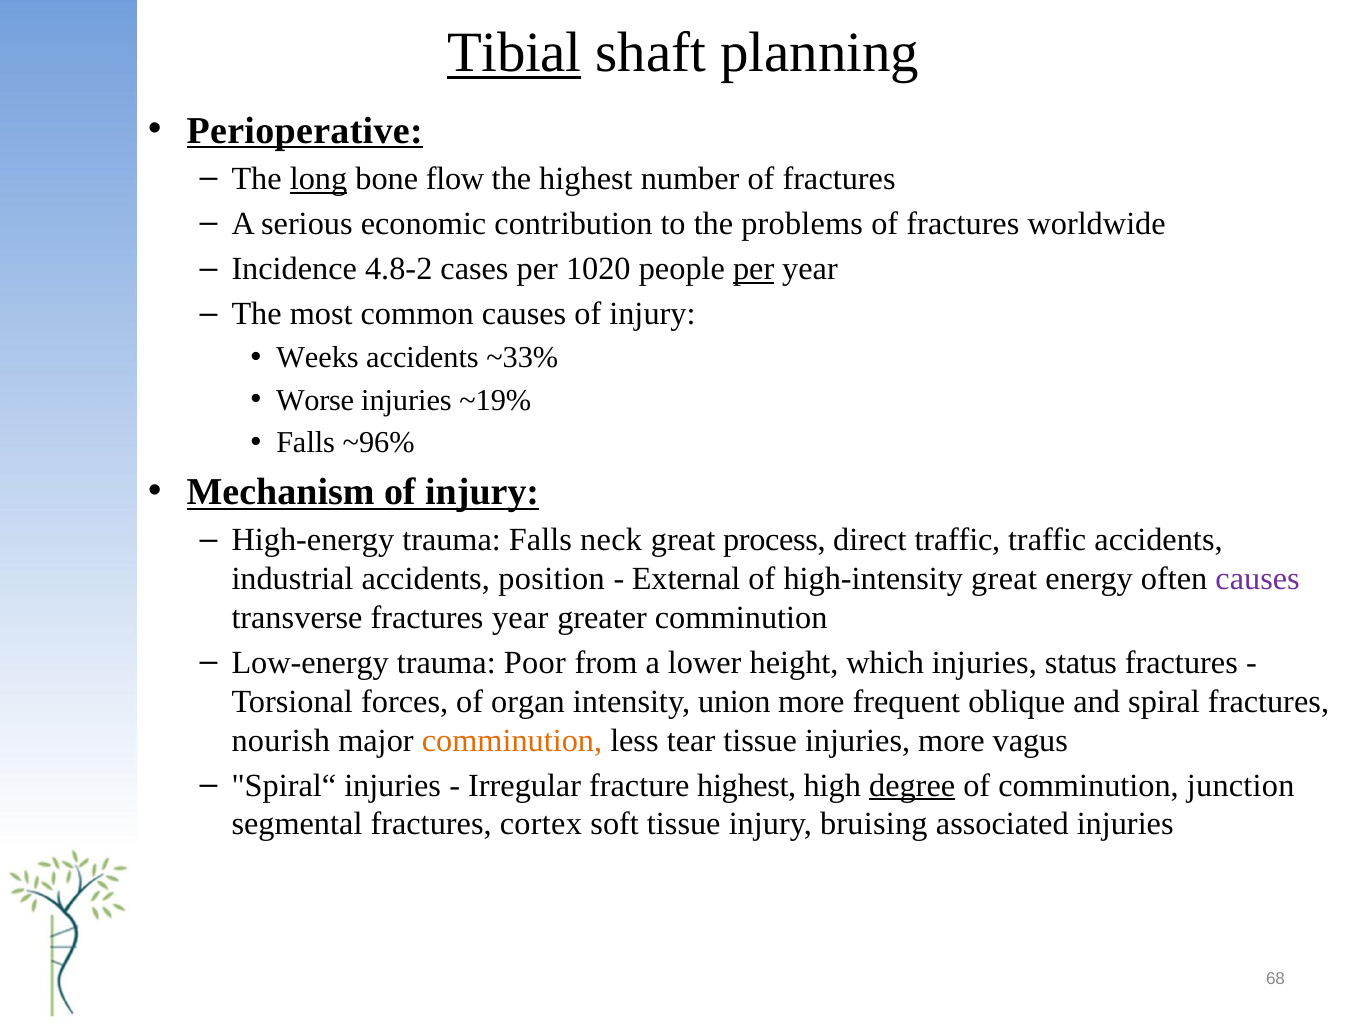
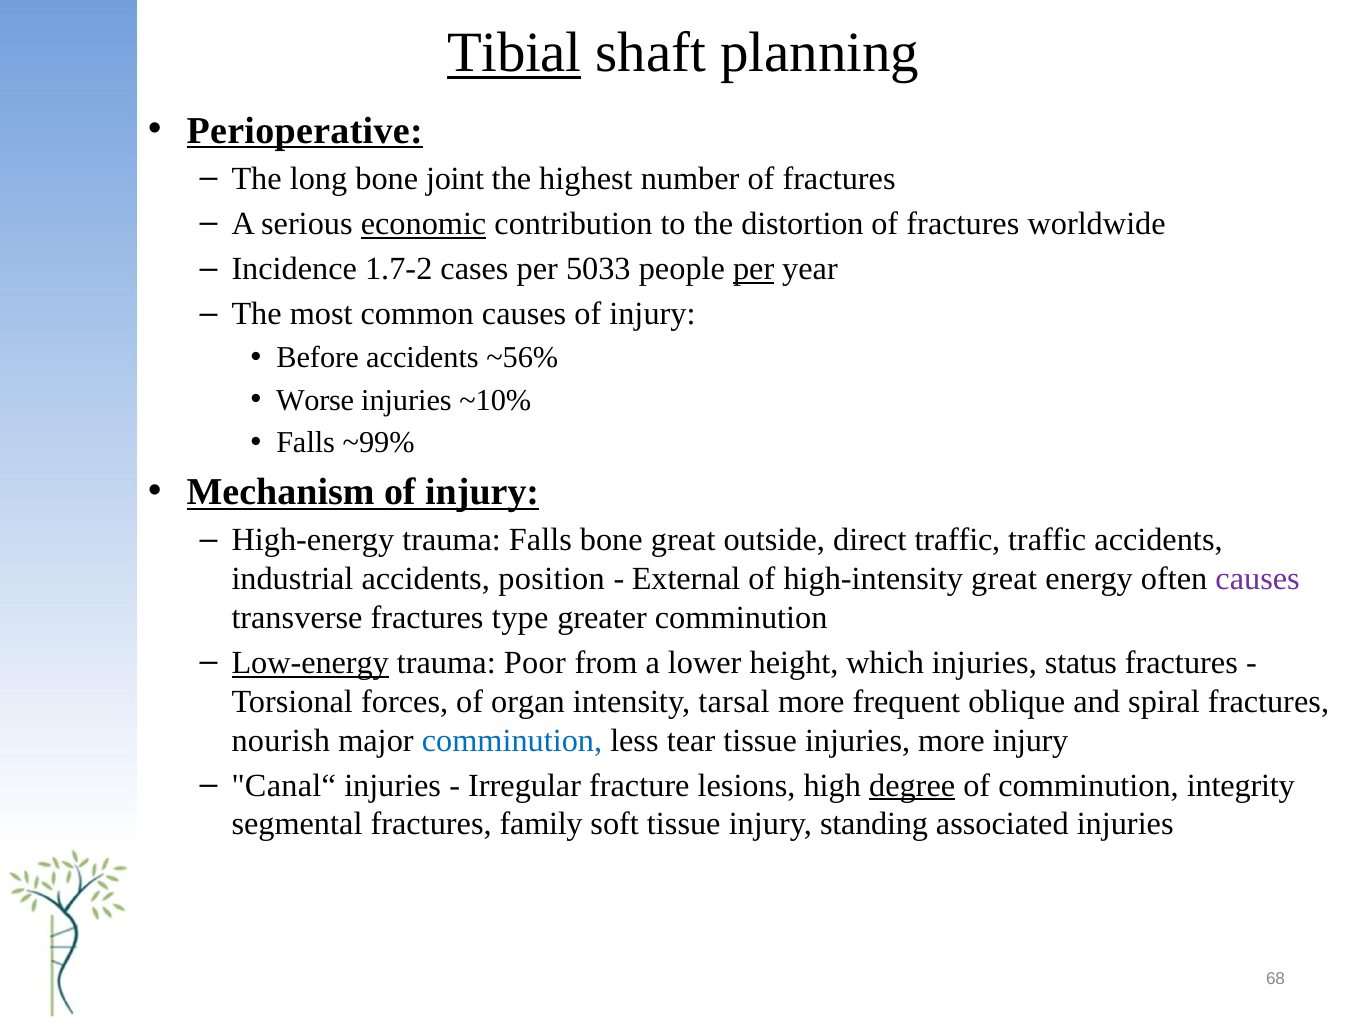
long underline: present -> none
flow: flow -> joint
economic underline: none -> present
problems: problems -> distortion
4.8-2: 4.8-2 -> 1.7-2
1020: 1020 -> 5033
Weeks: Weeks -> Before
~33%: ~33% -> ~56%
~19%: ~19% -> ~10%
~96%: ~96% -> ~99%
Falls neck: neck -> bone
process: process -> outside
fractures year: year -> type
Low-energy underline: none -> present
union: union -> tarsal
comminution at (512, 741) colour: orange -> blue
more vagus: vagus -> injury
Spiral“: Spiral“ -> Canal“
fracture highest: highest -> lesions
junction: junction -> integrity
cortex: cortex -> family
bruising: bruising -> standing
